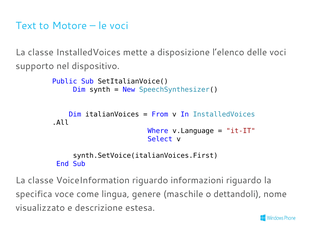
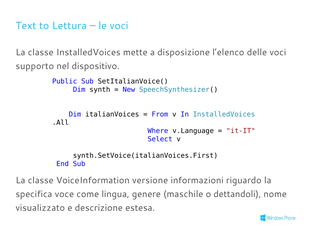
Motore: Motore -> Lettura
VoiceInformation riguardo: riguardo -> versione
